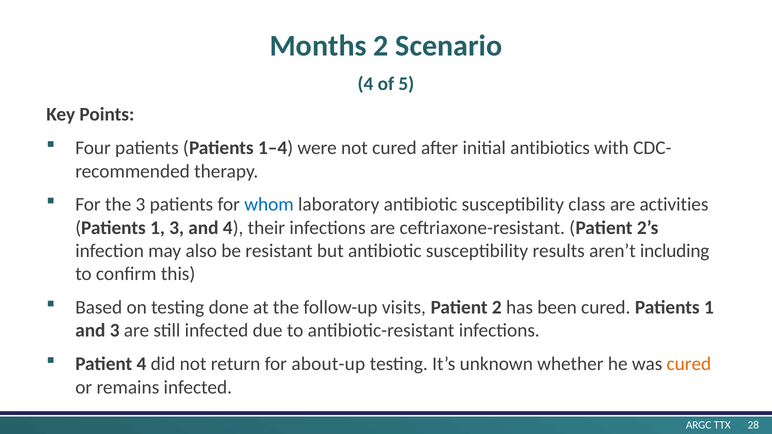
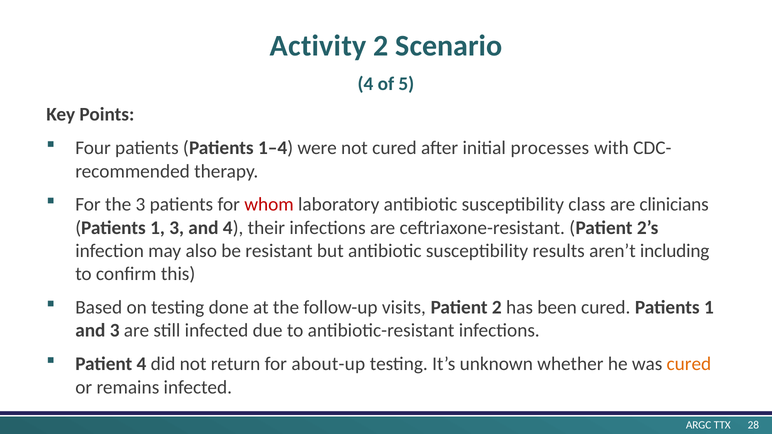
Months: Months -> Activity
antibiotics: antibiotics -> processes
whom colour: blue -> red
activities: activities -> clinicians
